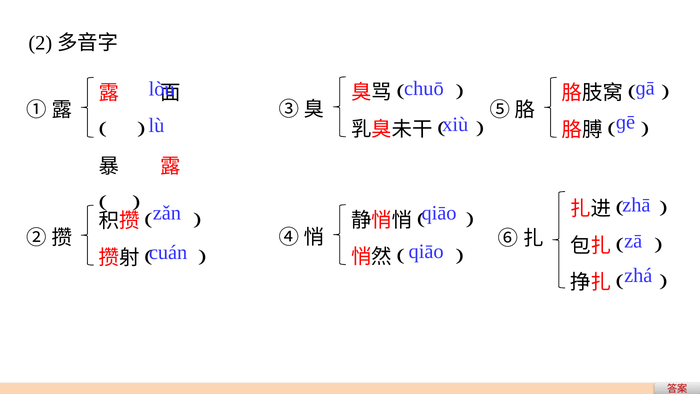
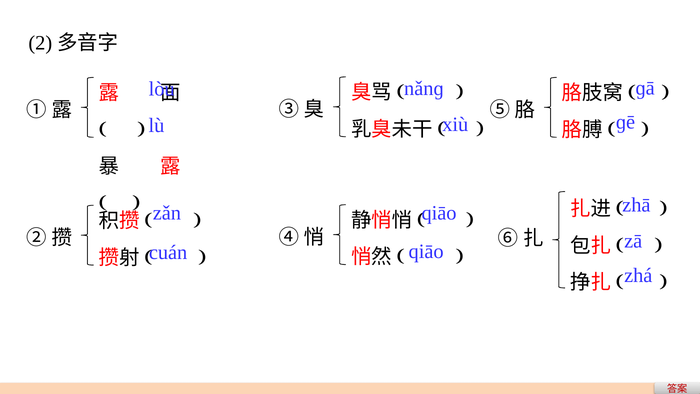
chuō: chuō -> nǎnɡ
